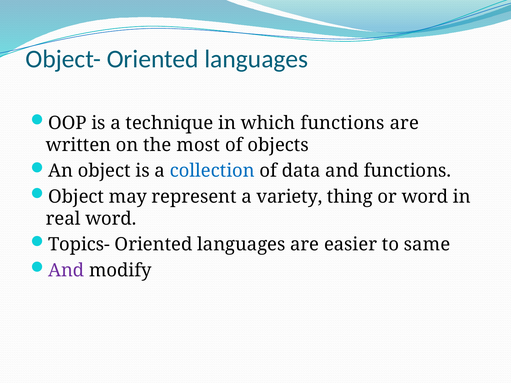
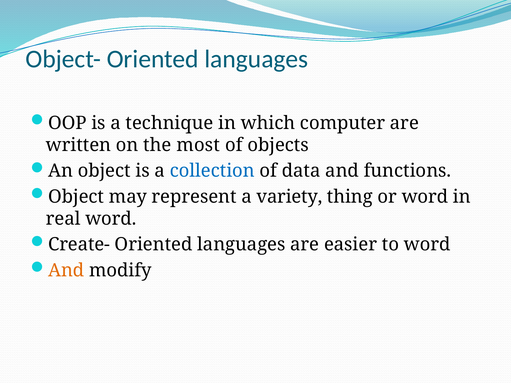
which functions: functions -> computer
Topics-: Topics- -> Create-
to same: same -> word
And at (66, 271) colour: purple -> orange
